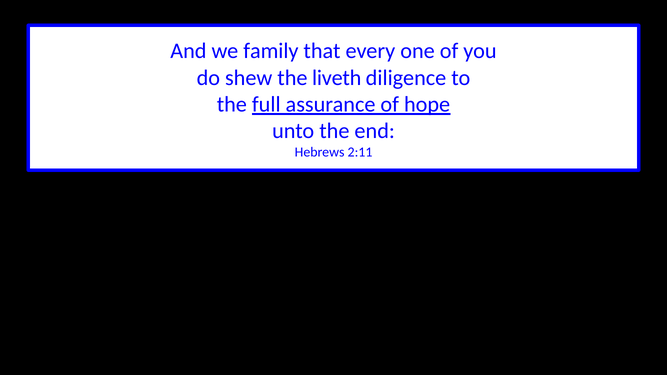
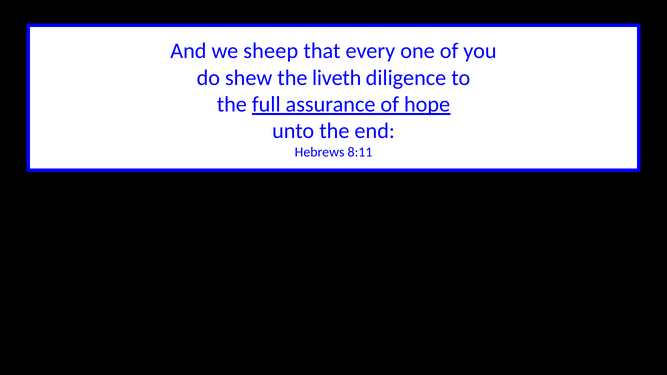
family: family -> sheep
2:11: 2:11 -> 8:11
